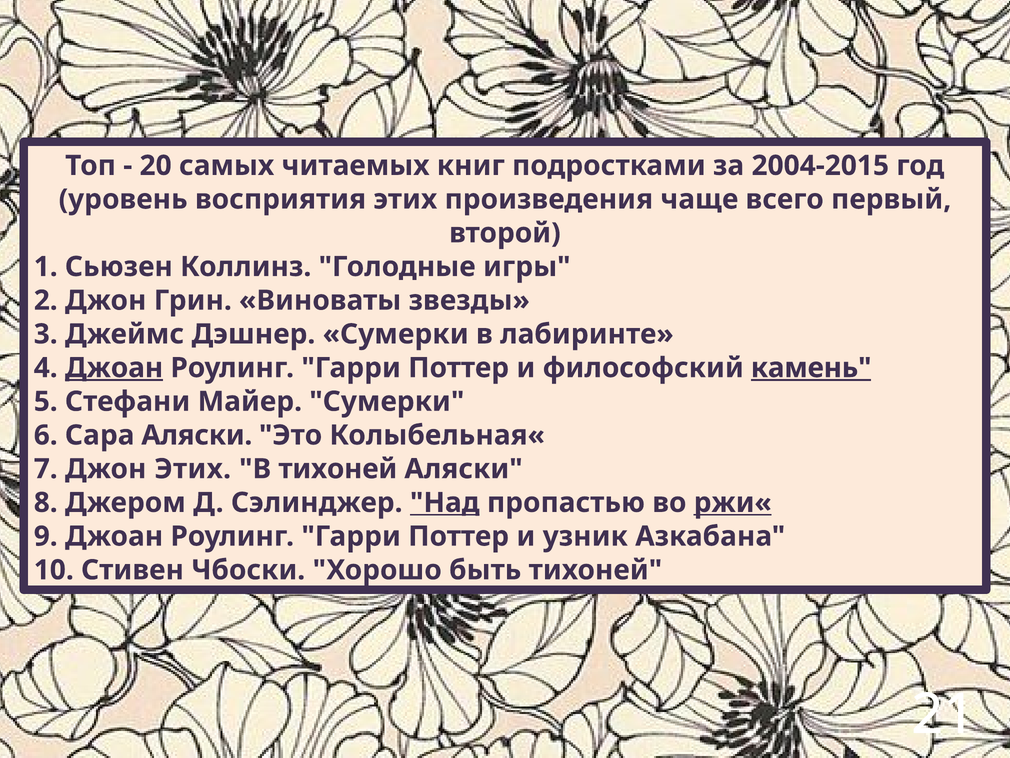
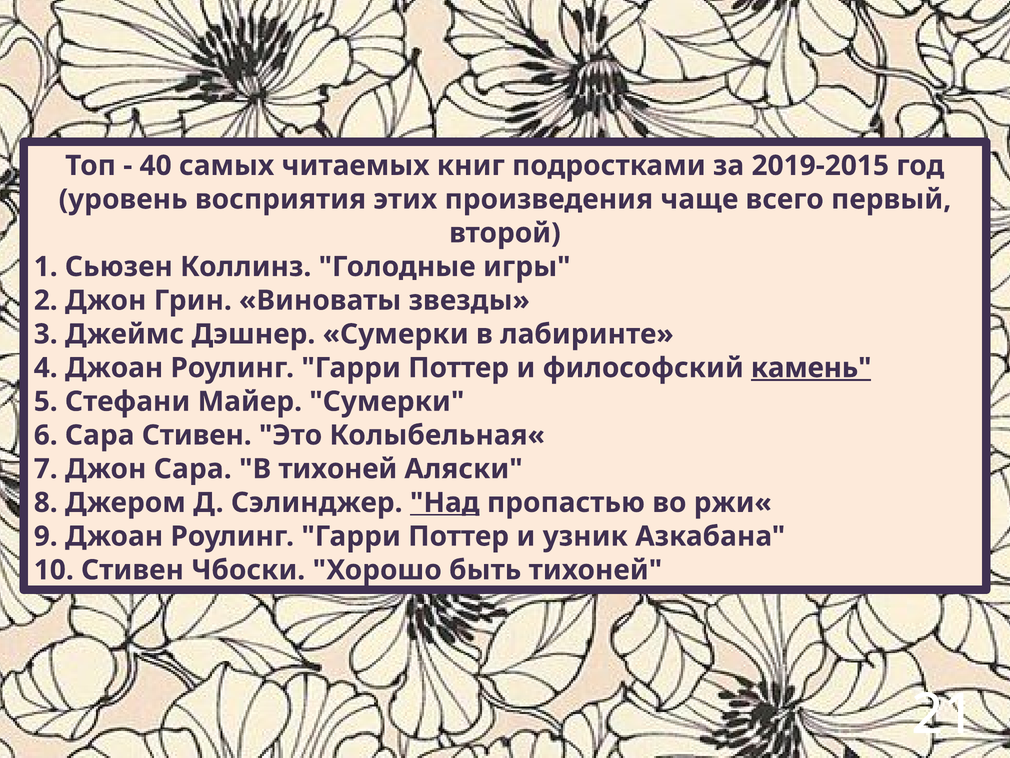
20: 20 -> 40
2004-2015: 2004-2015 -> 2019-2015
Джоан at (114, 368) underline: present -> none
Сара Аляски: Аляски -> Стивен
Джон Этих: Этих -> Сара
ржи« underline: present -> none
